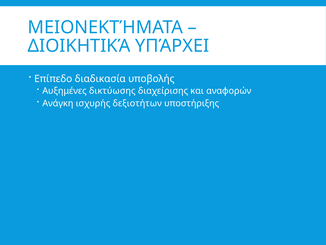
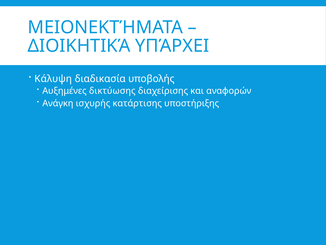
Επίπεδο: Επίπεδο -> Κάλυψη
δεξιοτήτων: δεξιοτήτων -> κατάρτισης
